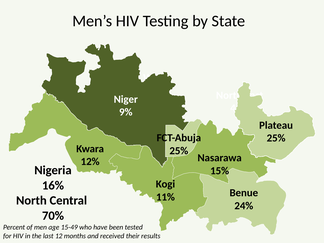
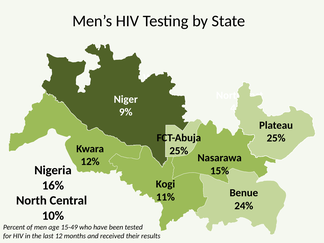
70%: 70% -> 10%
